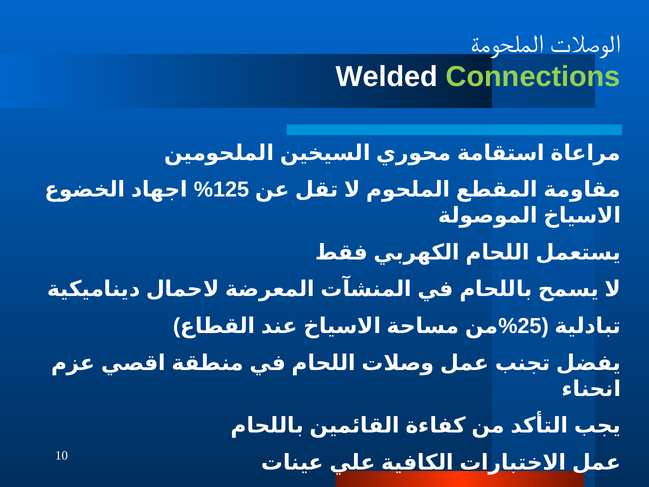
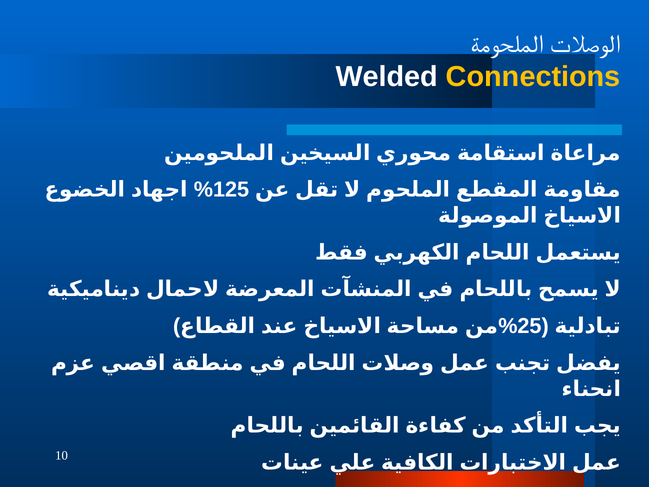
Connections colour: light green -> yellow
